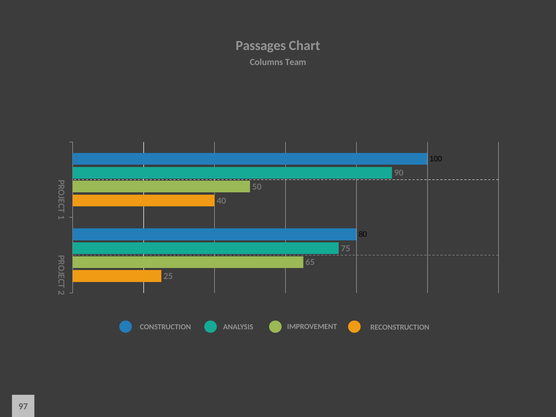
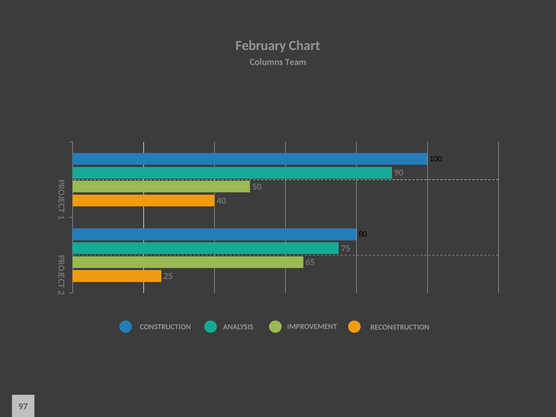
Passages: Passages -> February
